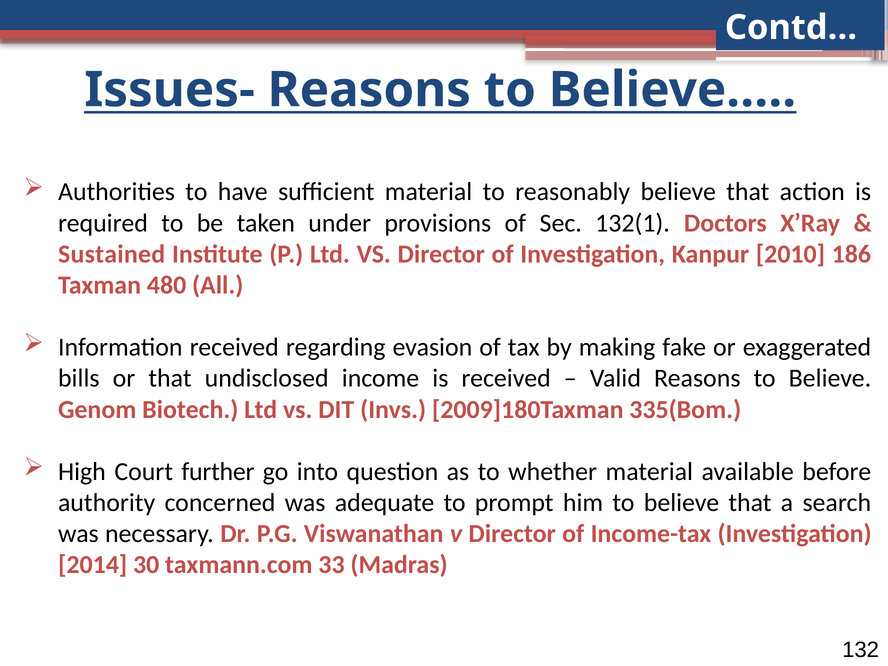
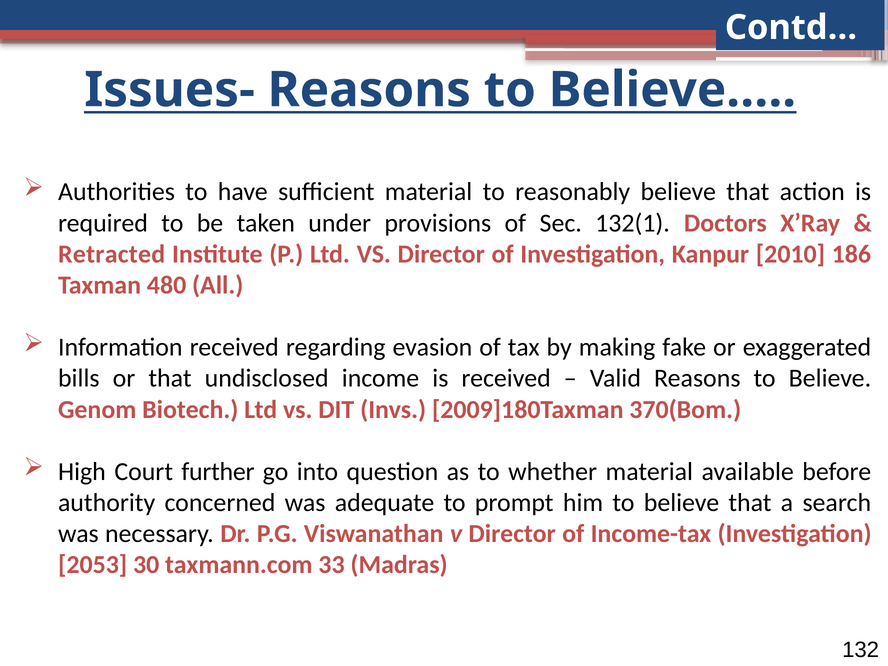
Sustained: Sustained -> Retracted
335(Bom: 335(Bom -> 370(Bom
2014: 2014 -> 2053
